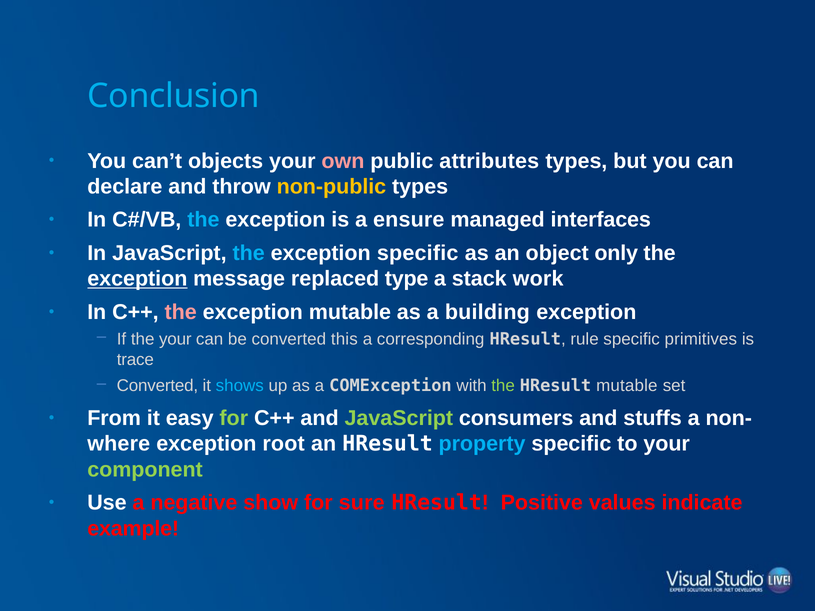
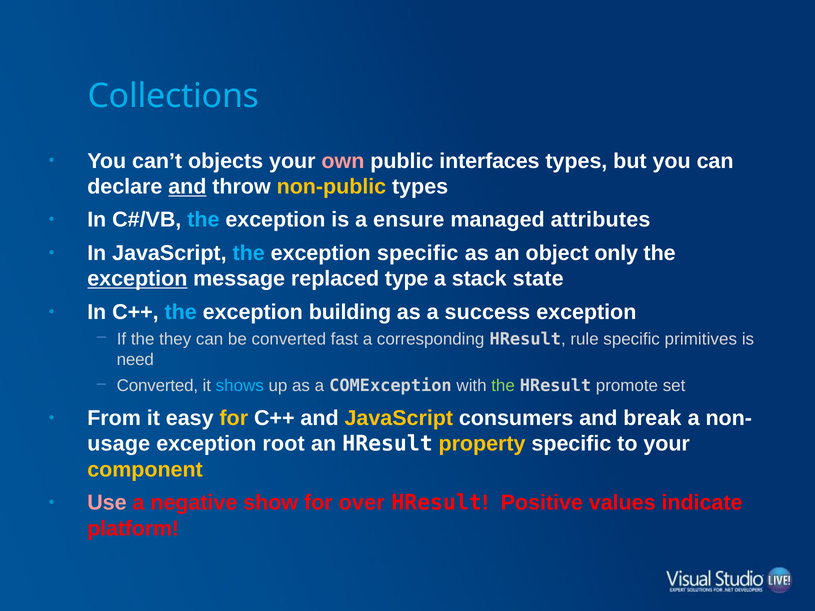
Conclusion: Conclusion -> Collections
attributes: attributes -> interfaces
and at (187, 187) underline: none -> present
interfaces: interfaces -> attributes
work: work -> state
the at (181, 312) colour: pink -> light blue
exception mutable: mutable -> building
building: building -> success
the your: your -> they
this: this -> fast
trace: trace -> need
HResult mutable: mutable -> promote
for at (234, 418) colour: light green -> yellow
JavaScript at (399, 418) colour: light green -> yellow
stuffs: stuffs -> break
where: where -> usage
property colour: light blue -> yellow
component colour: light green -> yellow
Use colour: white -> pink
sure: sure -> over
example: example -> platform
